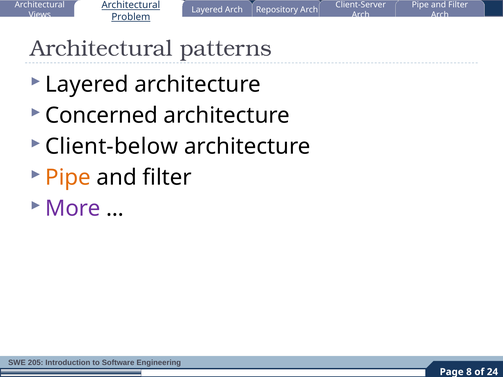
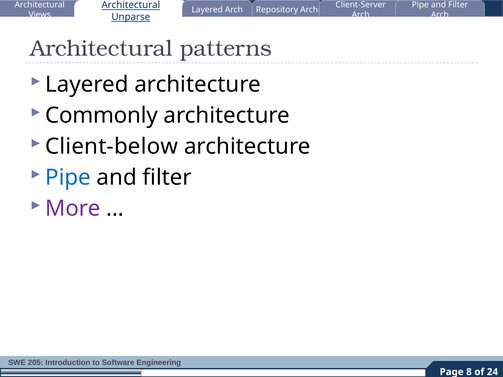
Problem: Problem -> Unparse
Concerned: Concerned -> Commonly
Pipe at (68, 178) colour: orange -> blue
